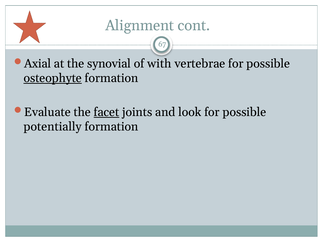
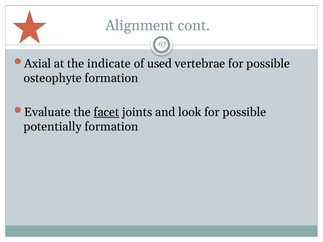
synovial: synovial -> indicate
with: with -> used
osteophyte underline: present -> none
